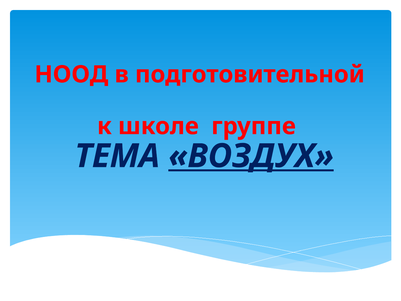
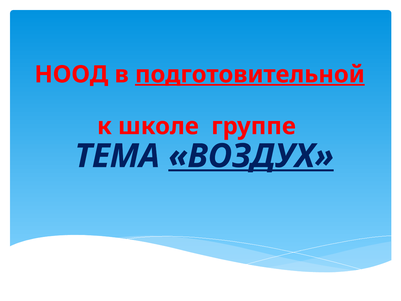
подготовительной underline: none -> present
